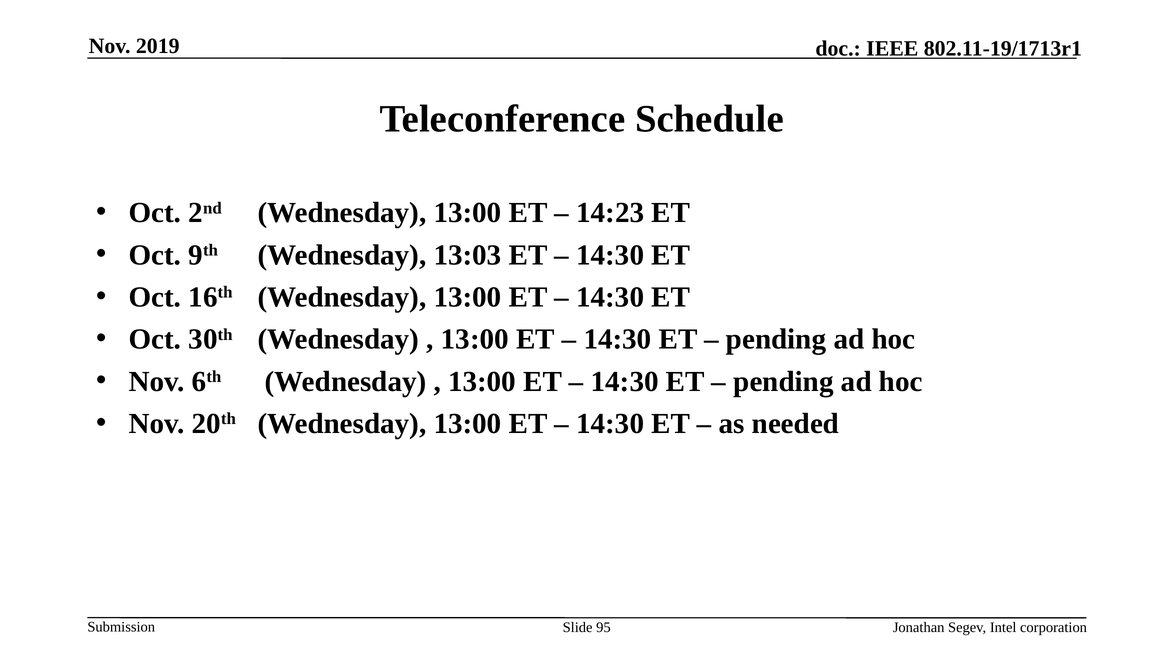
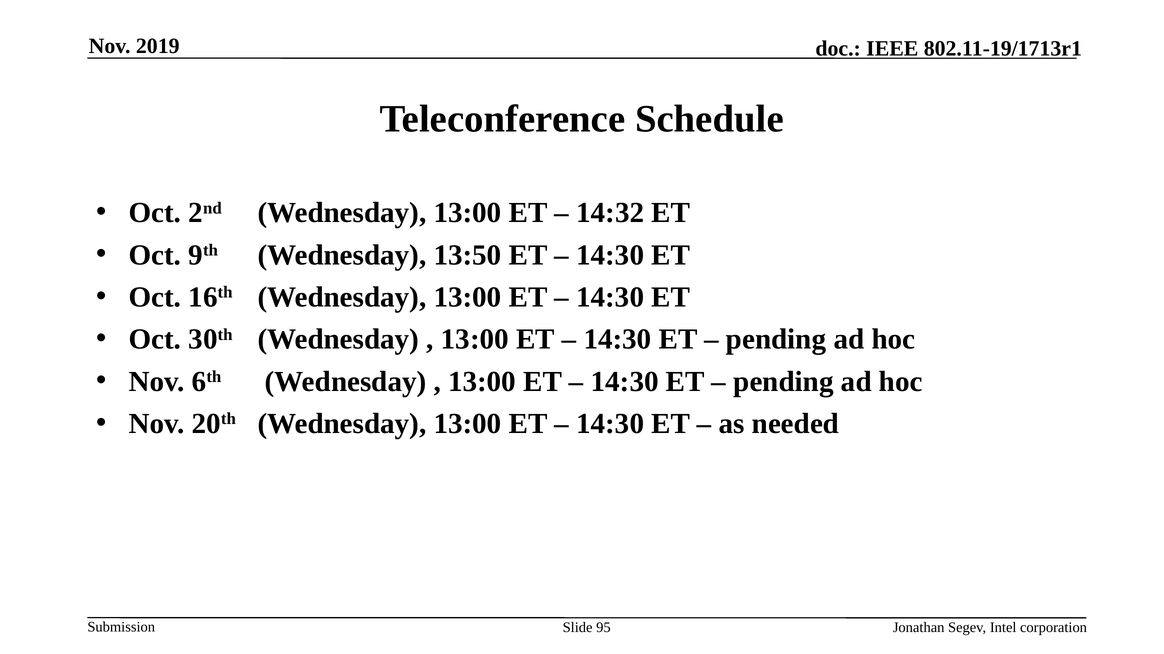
14:23: 14:23 -> 14:32
13:03: 13:03 -> 13:50
